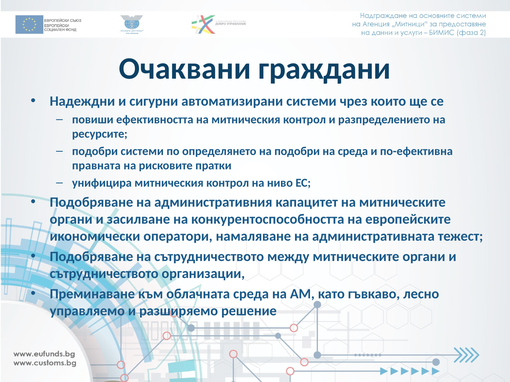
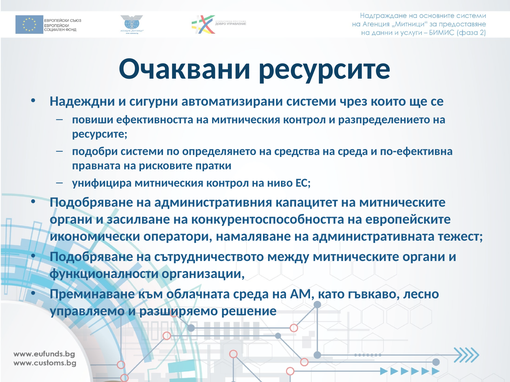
Очаквани граждани: граждани -> ресурсите
на подобри: подобри -> средства
сътрудничеството at (104, 274): сътрудничеството -> функционалности
